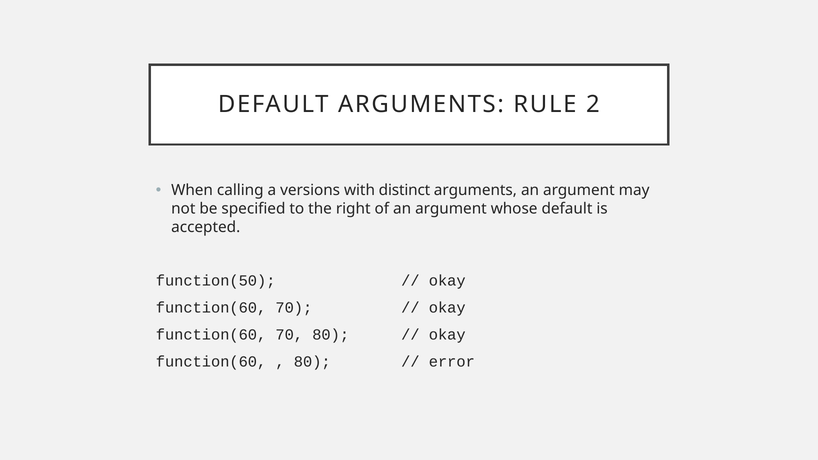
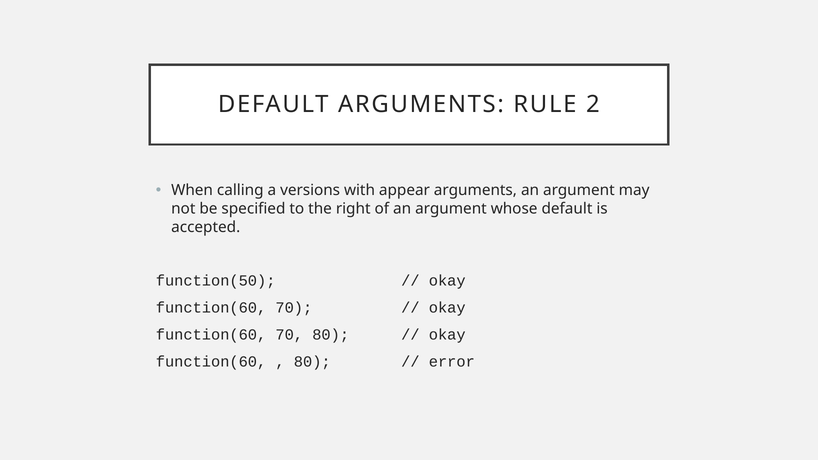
distinct: distinct -> appear
